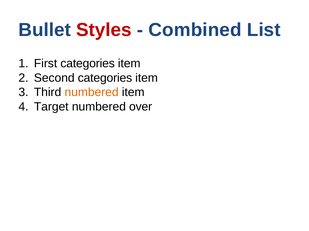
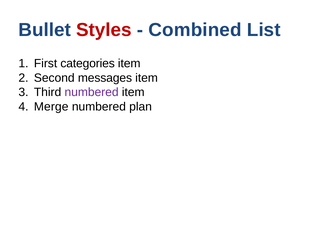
Second categories: categories -> messages
numbered at (92, 92) colour: orange -> purple
Target: Target -> Merge
over: over -> plan
